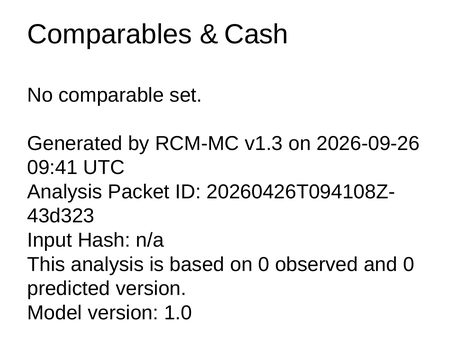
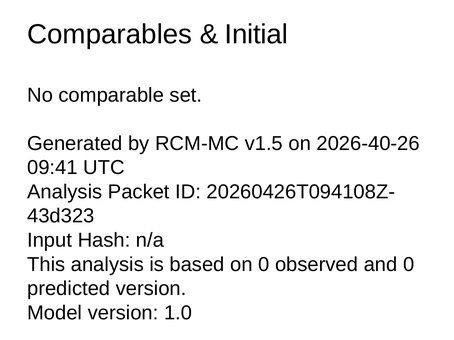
Cash: Cash -> Initial
v1.3: v1.3 -> v1.5
2026-09-26: 2026-09-26 -> 2026-40-26
